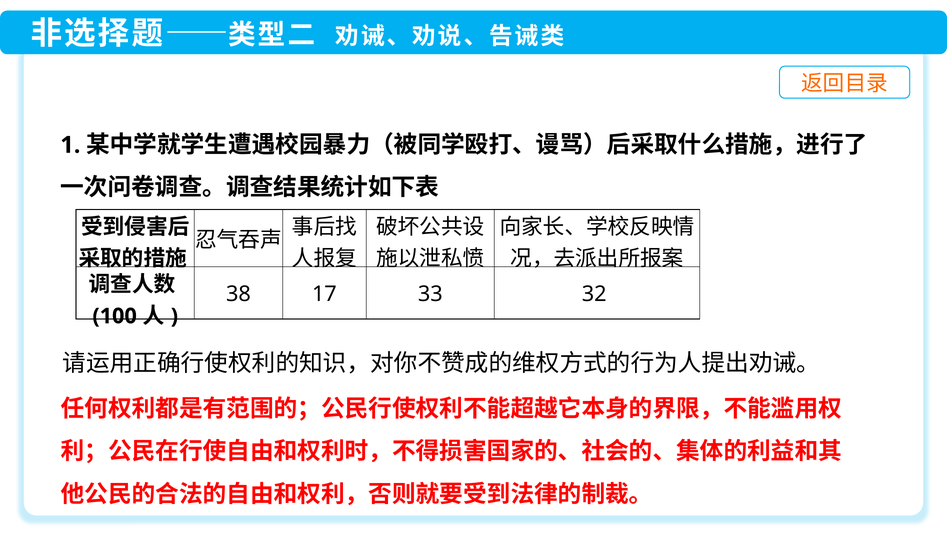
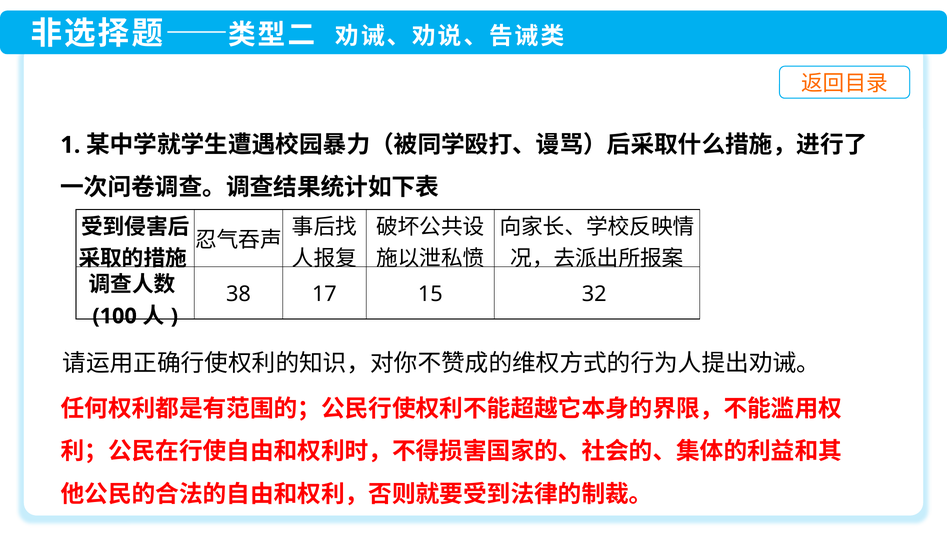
33: 33 -> 15
